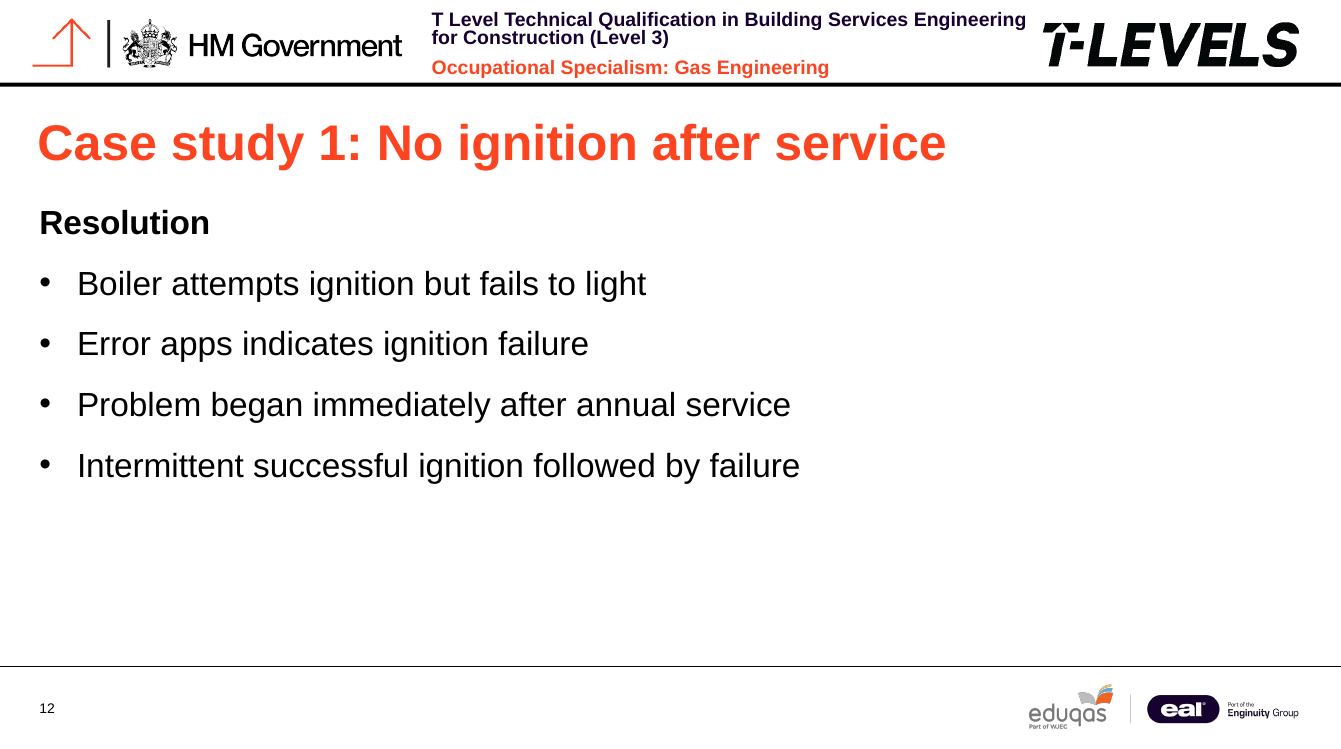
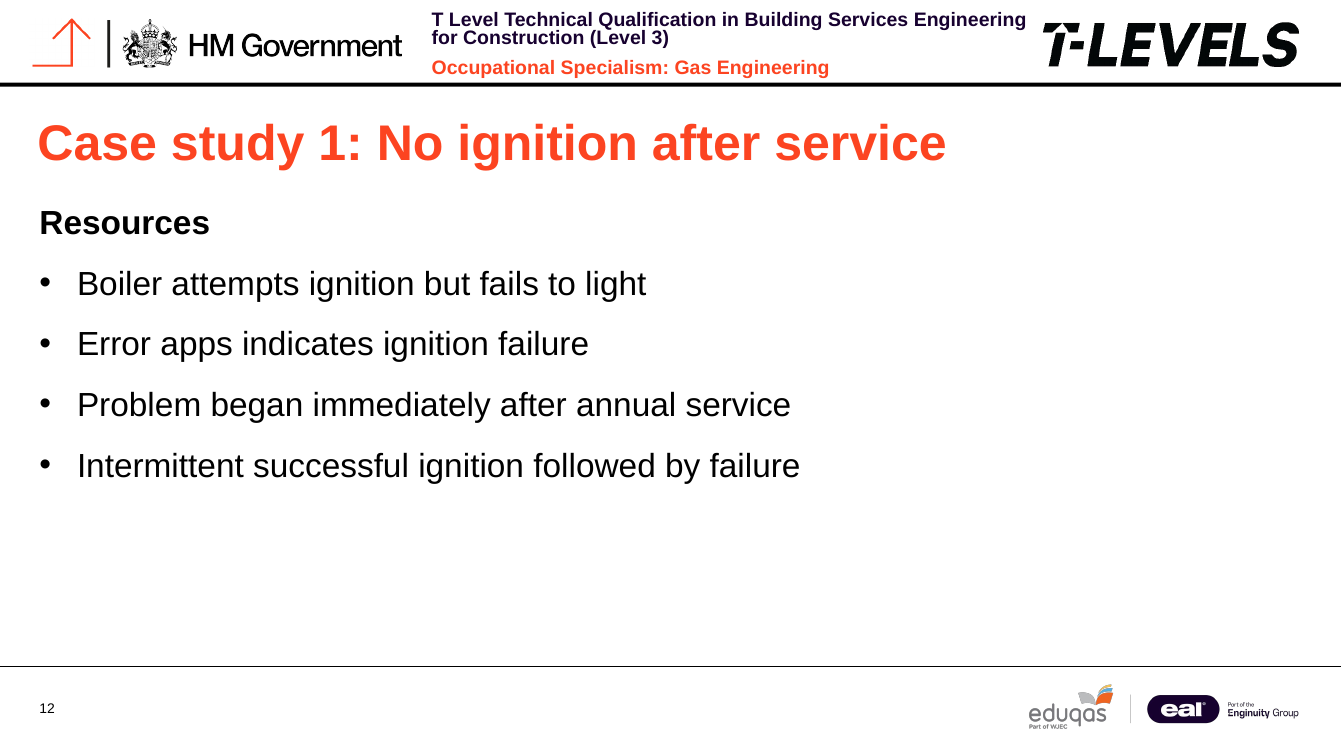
Resolution: Resolution -> Resources
